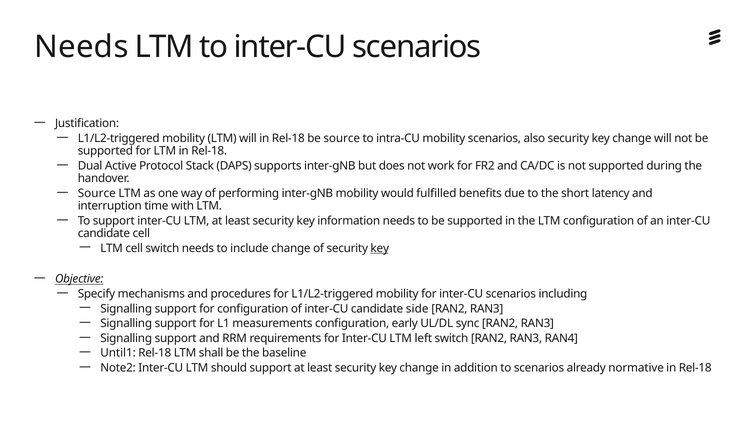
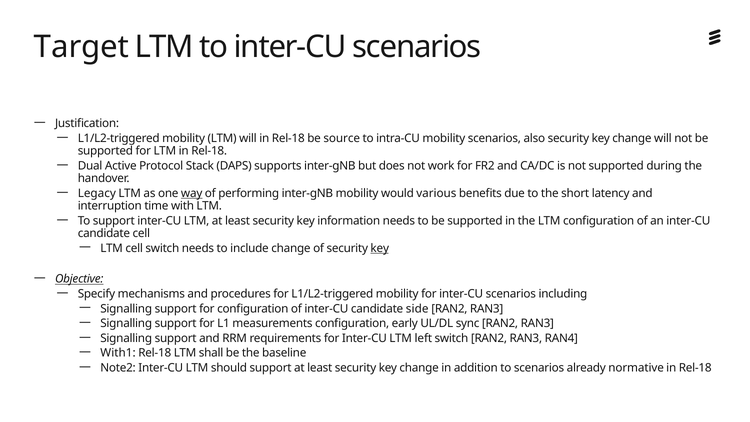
Needs at (81, 47): Needs -> Target
Source at (97, 193): Source -> Legacy
way underline: none -> present
fulfilled: fulfilled -> various
Until1: Until1 -> With1
